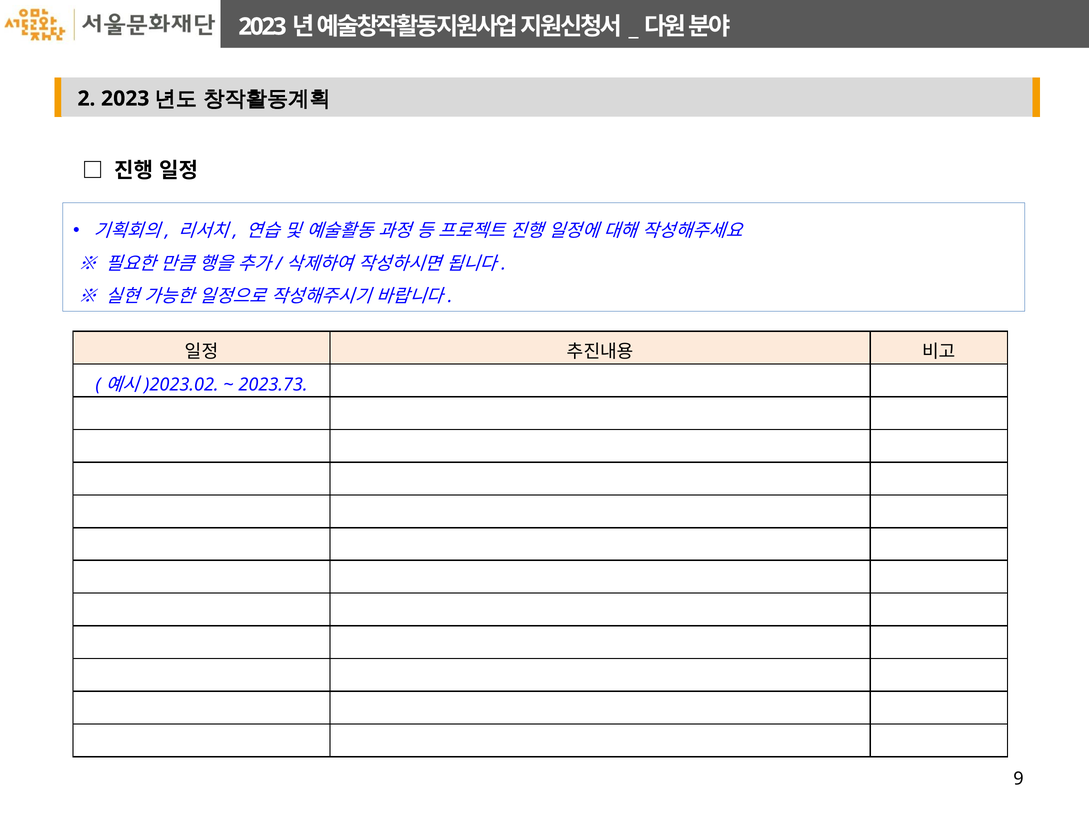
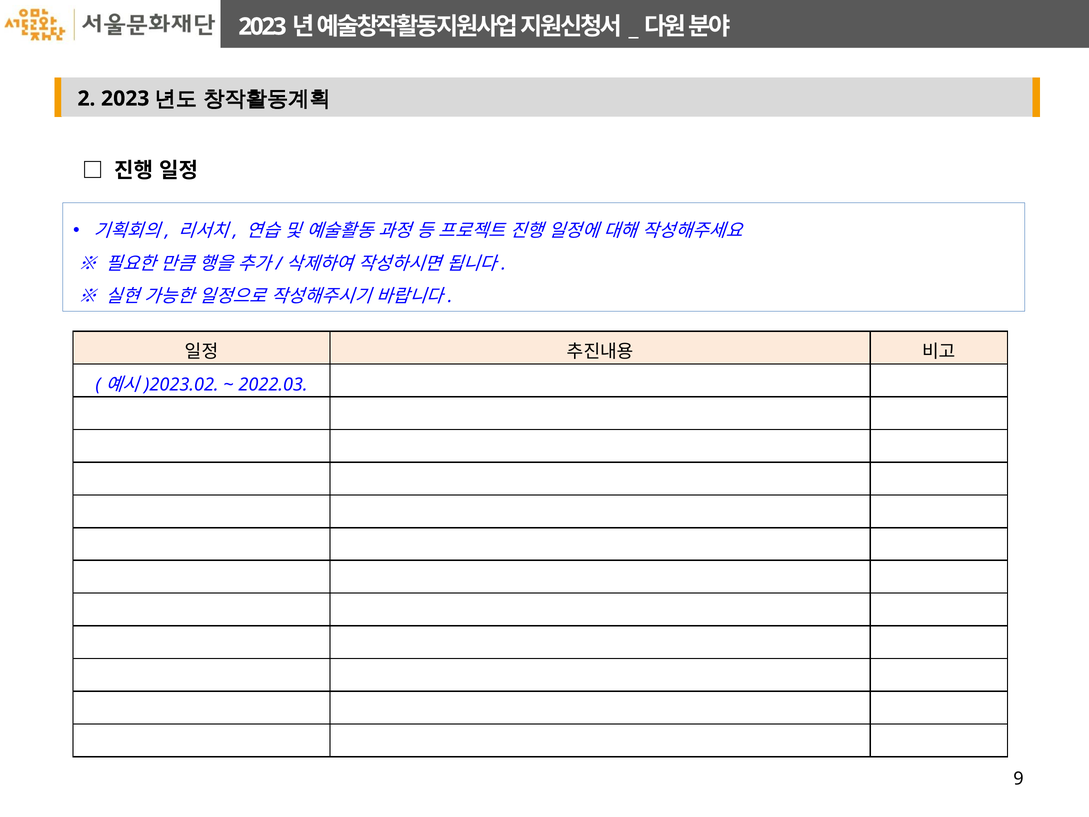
2023.73: 2023.73 -> 2022.03
